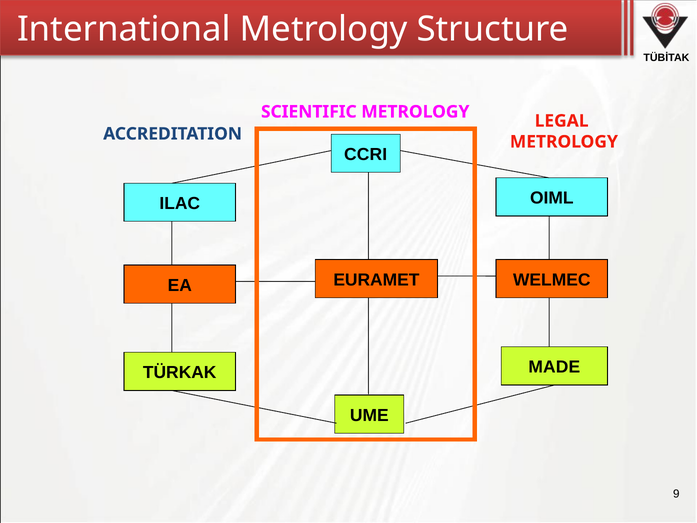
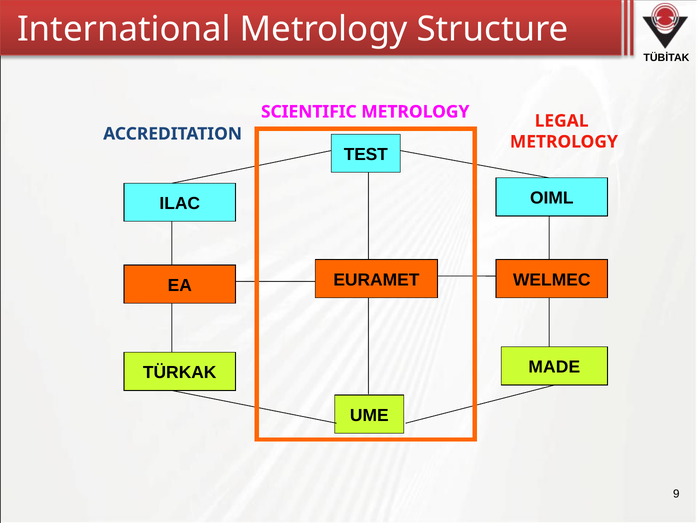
CCRI: CCRI -> TEST
